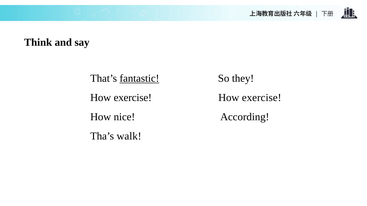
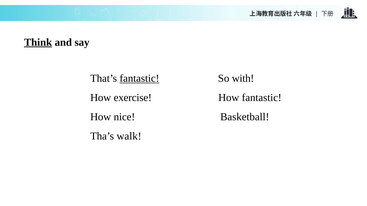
Think underline: none -> present
they: they -> with
exercise at (262, 98): exercise -> fantastic
According: According -> Basketball
